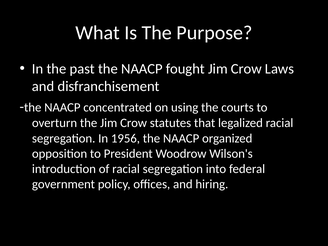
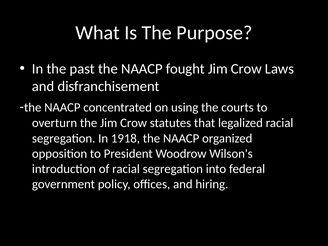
1956: 1956 -> 1918
